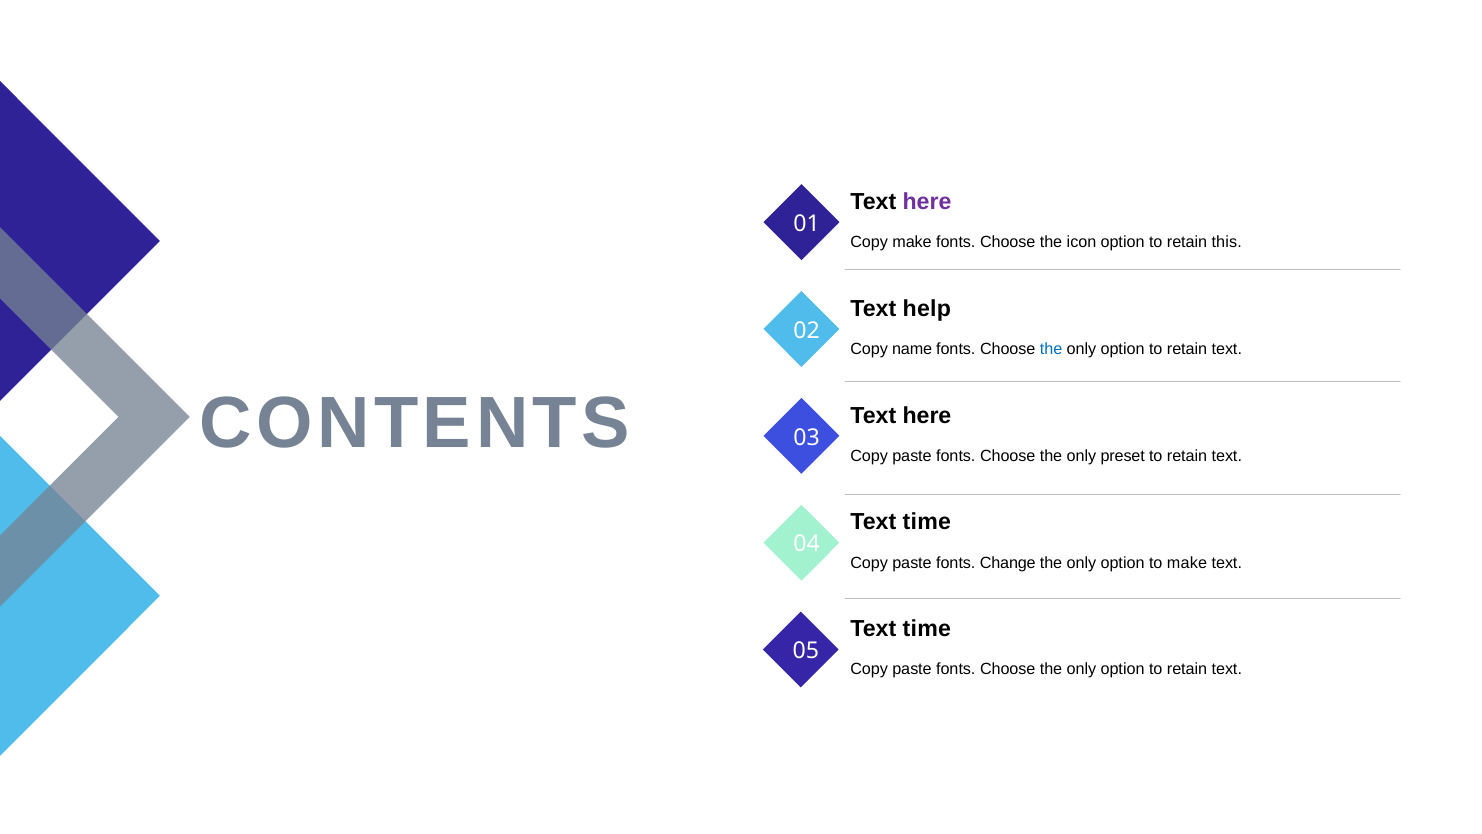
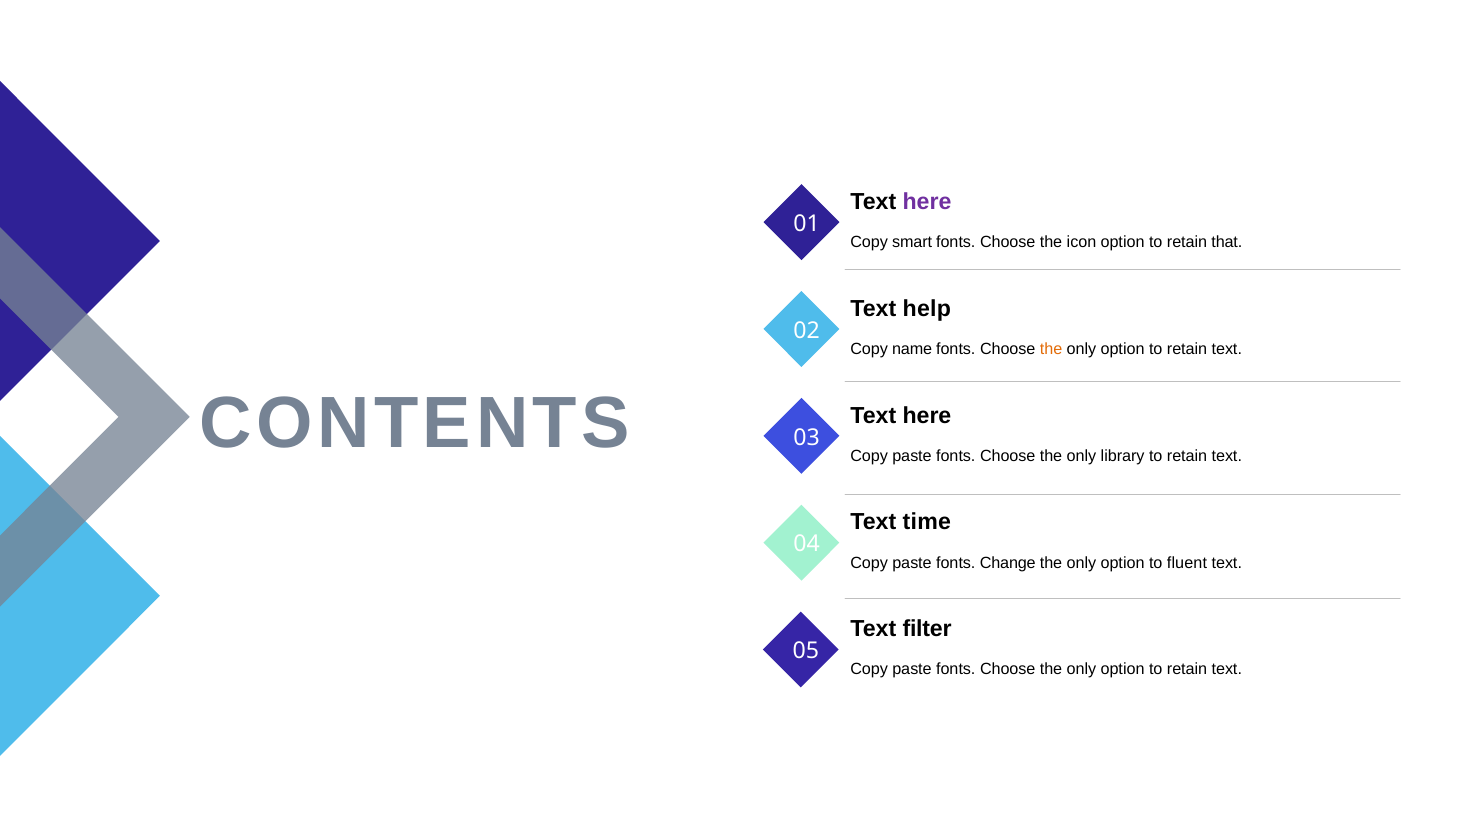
Copy make: make -> smart
this: this -> that
the at (1051, 349) colour: blue -> orange
preset: preset -> library
to make: make -> fluent
time at (927, 629): time -> filter
